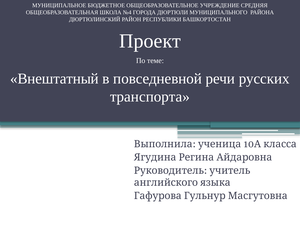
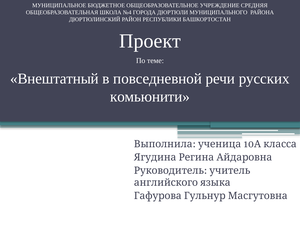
транспорта: транспорта -> комьюнити
